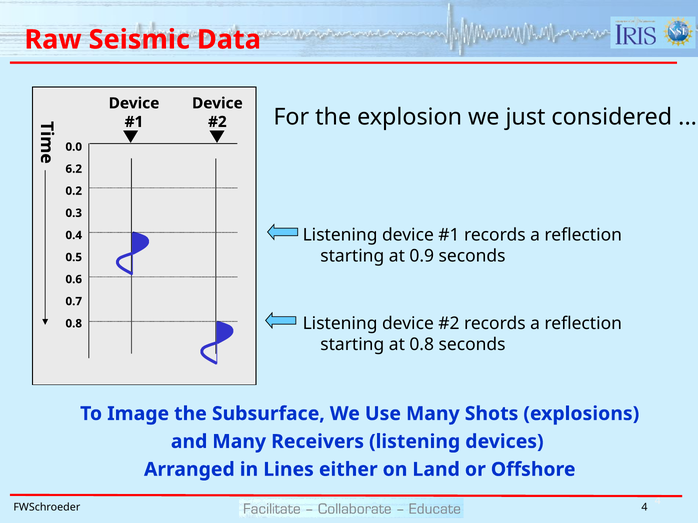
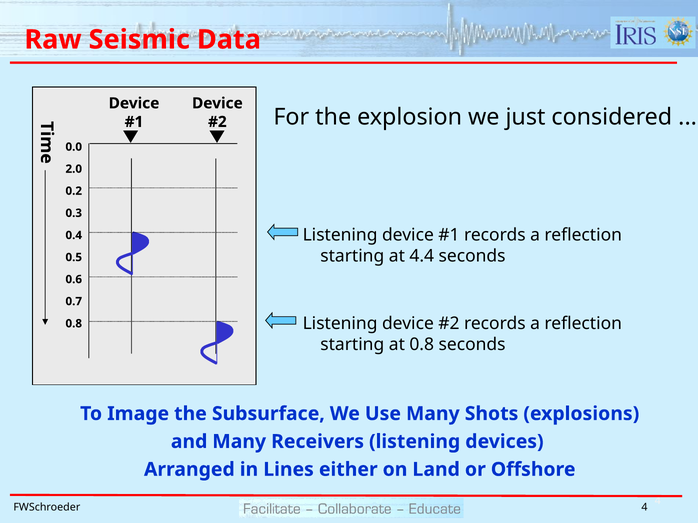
6.2: 6.2 -> 2.0
0.9: 0.9 -> 4.4
